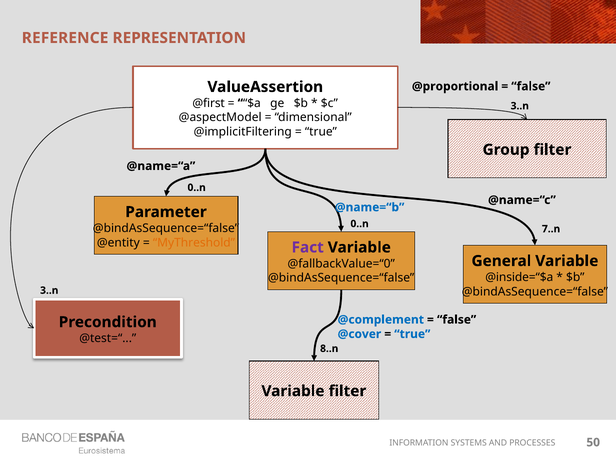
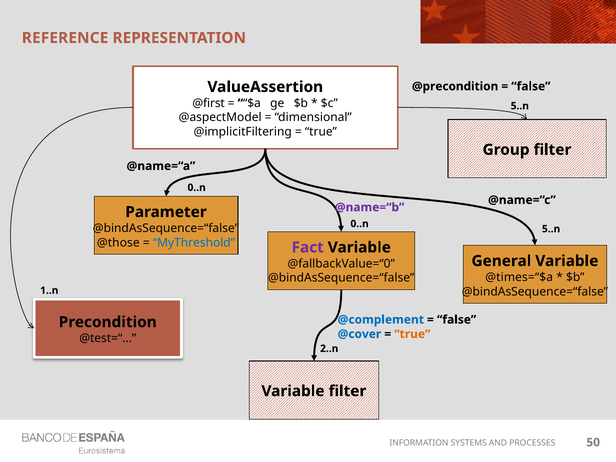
@proportional: @proportional -> @precondition
3..n at (520, 106): 3..n -> 5..n
@name=“b colour: blue -> purple
7..n at (551, 229): 7..n -> 5..n
@entity: @entity -> @those
MyThreshold colour: orange -> blue
@inside=“$a: @inside=“$a -> @times=“$a
3..n at (49, 290): 3..n -> 1..n
true at (412, 334) colour: blue -> orange
8..n: 8..n -> 2..n
